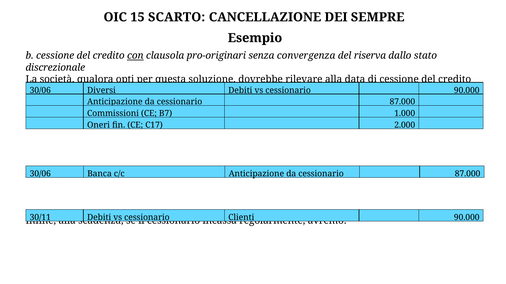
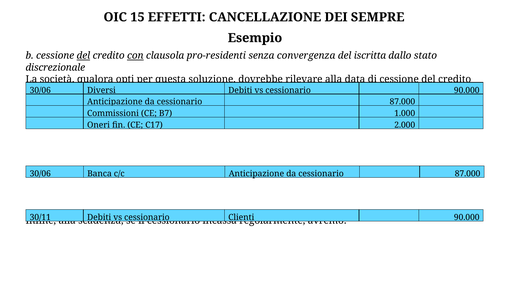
SCARTO: SCARTO -> EFFETTI
del at (83, 56) underline: none -> present
pro-originari: pro-originari -> pro-residenti
riserva: riserva -> iscritta
